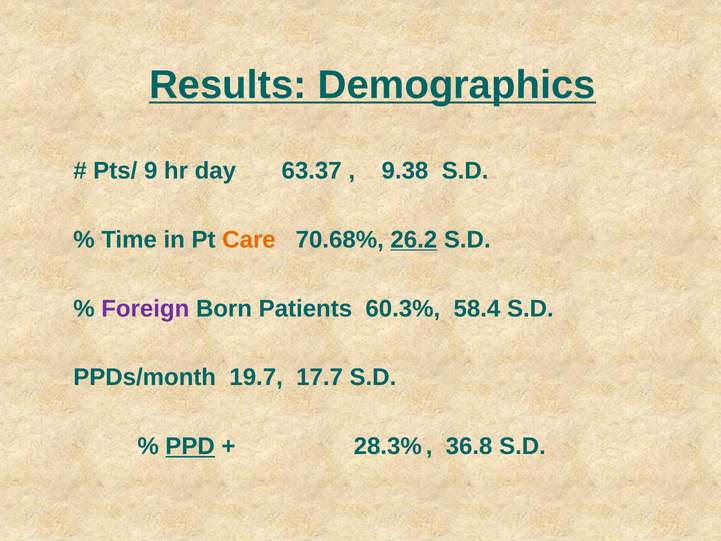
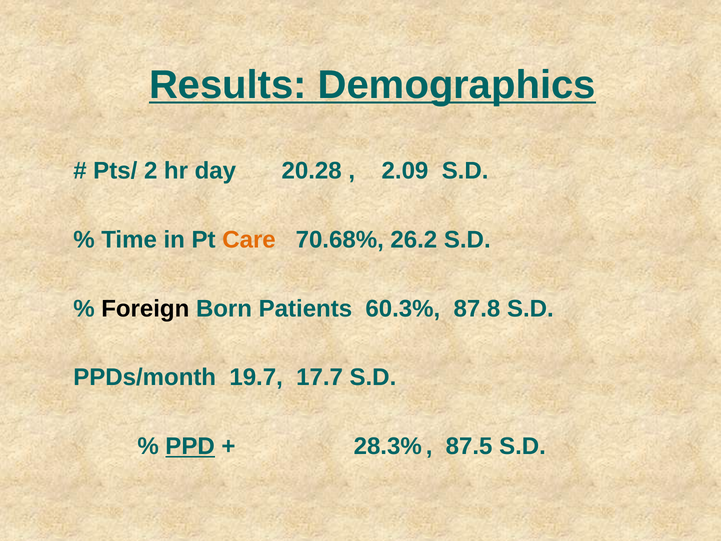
9: 9 -> 2
63.37: 63.37 -> 20.28
9.38: 9.38 -> 2.09
26.2 underline: present -> none
Foreign colour: purple -> black
58.4: 58.4 -> 87.8
36.8: 36.8 -> 87.5
